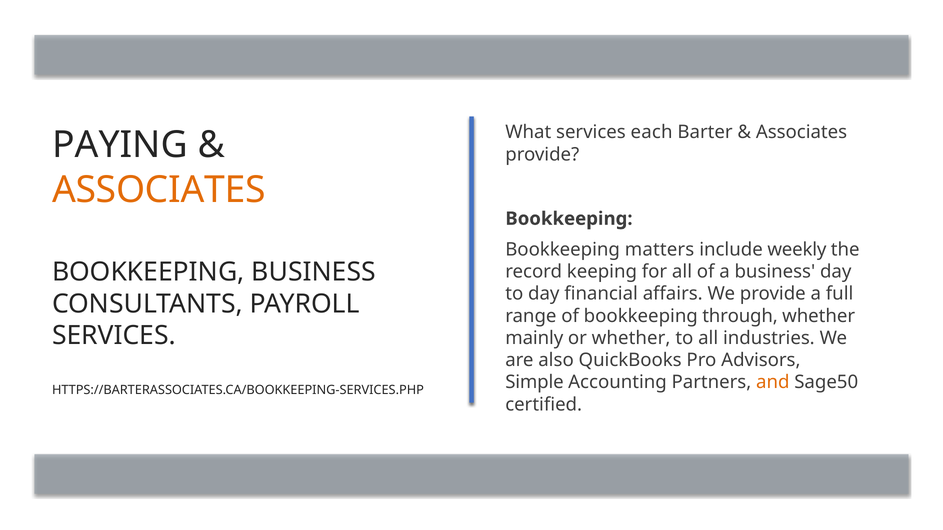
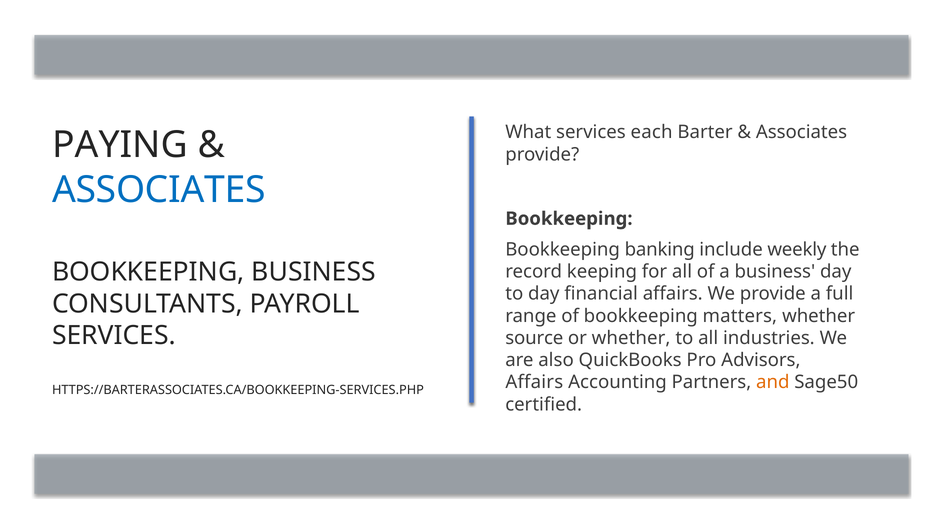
ASSOCIATES at (159, 190) colour: orange -> blue
matters: matters -> banking
through: through -> matters
mainly: mainly -> source
Simple at (534, 383): Simple -> Affairs
